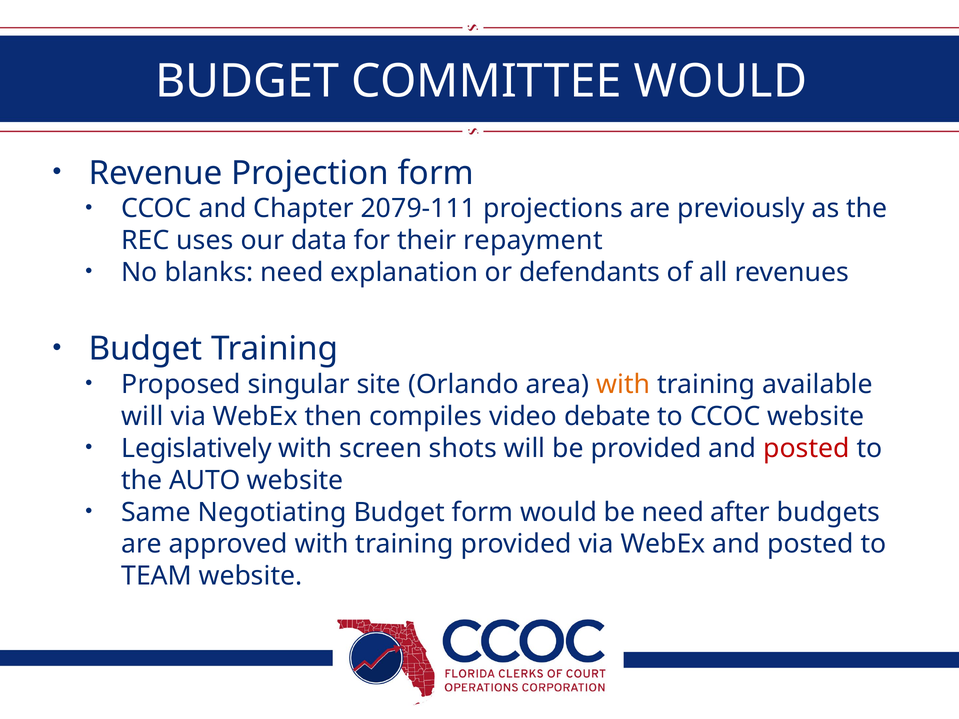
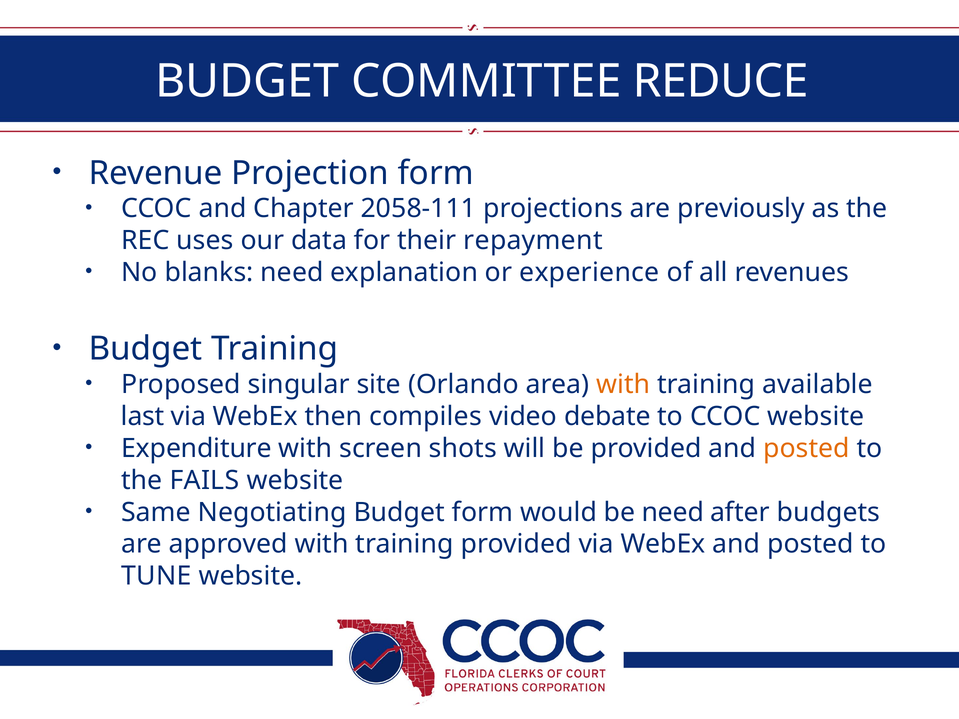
COMMITTEE WOULD: WOULD -> REDUCE
2079-111: 2079-111 -> 2058-111
defendants: defendants -> experience
will at (142, 416): will -> last
Legislatively: Legislatively -> Expenditure
posted at (806, 448) colour: red -> orange
AUTO: AUTO -> FAILS
TEAM: TEAM -> TUNE
